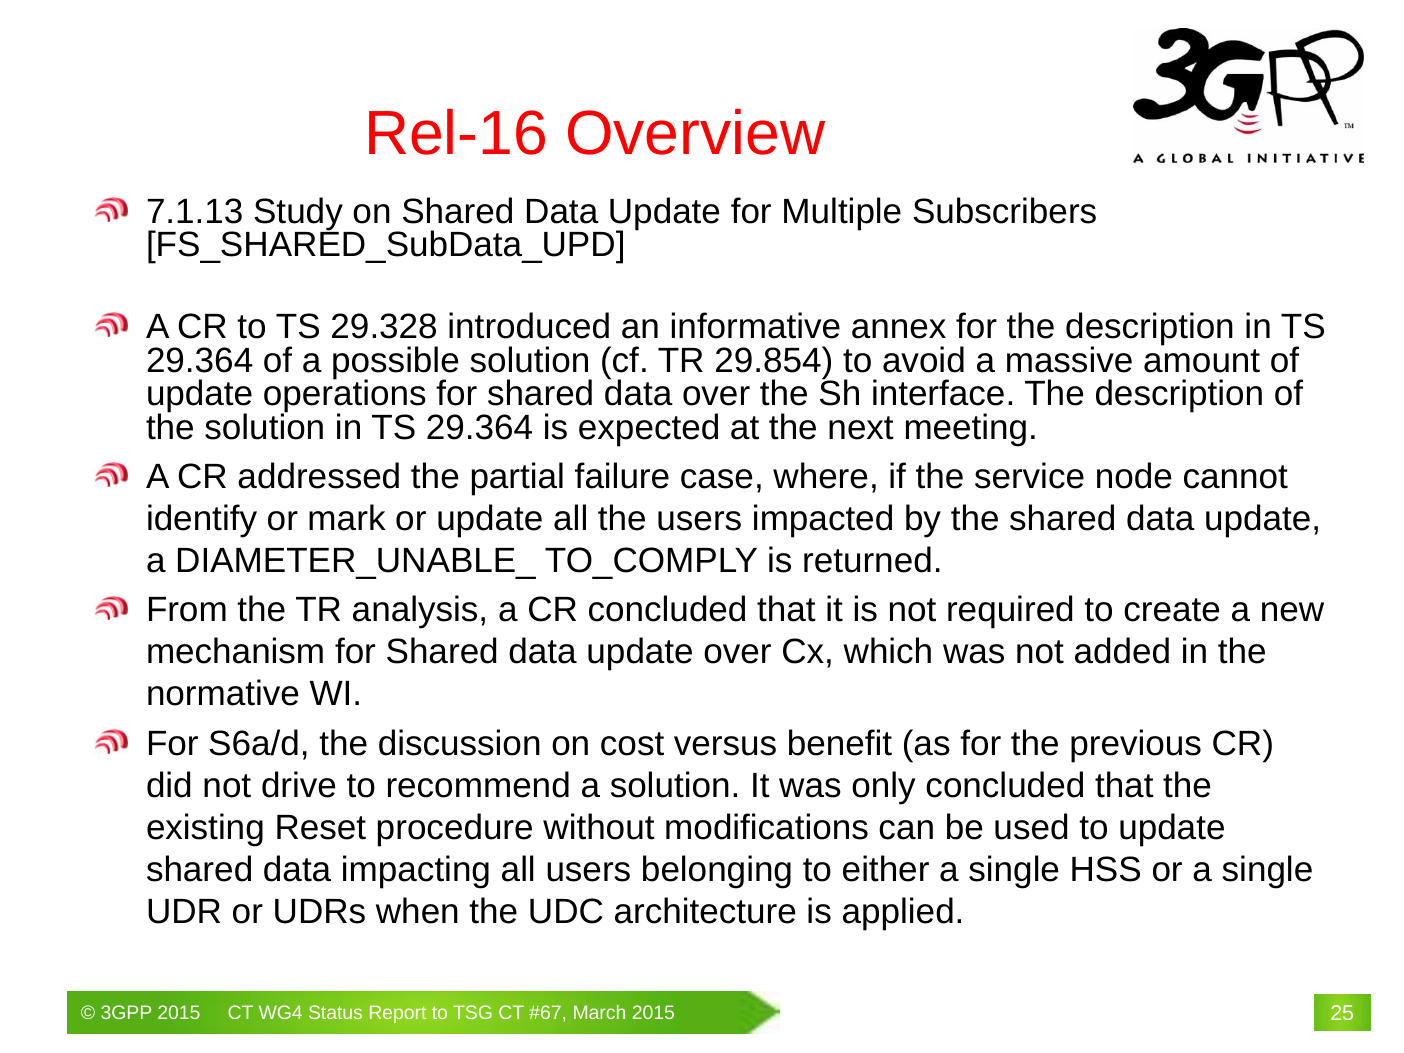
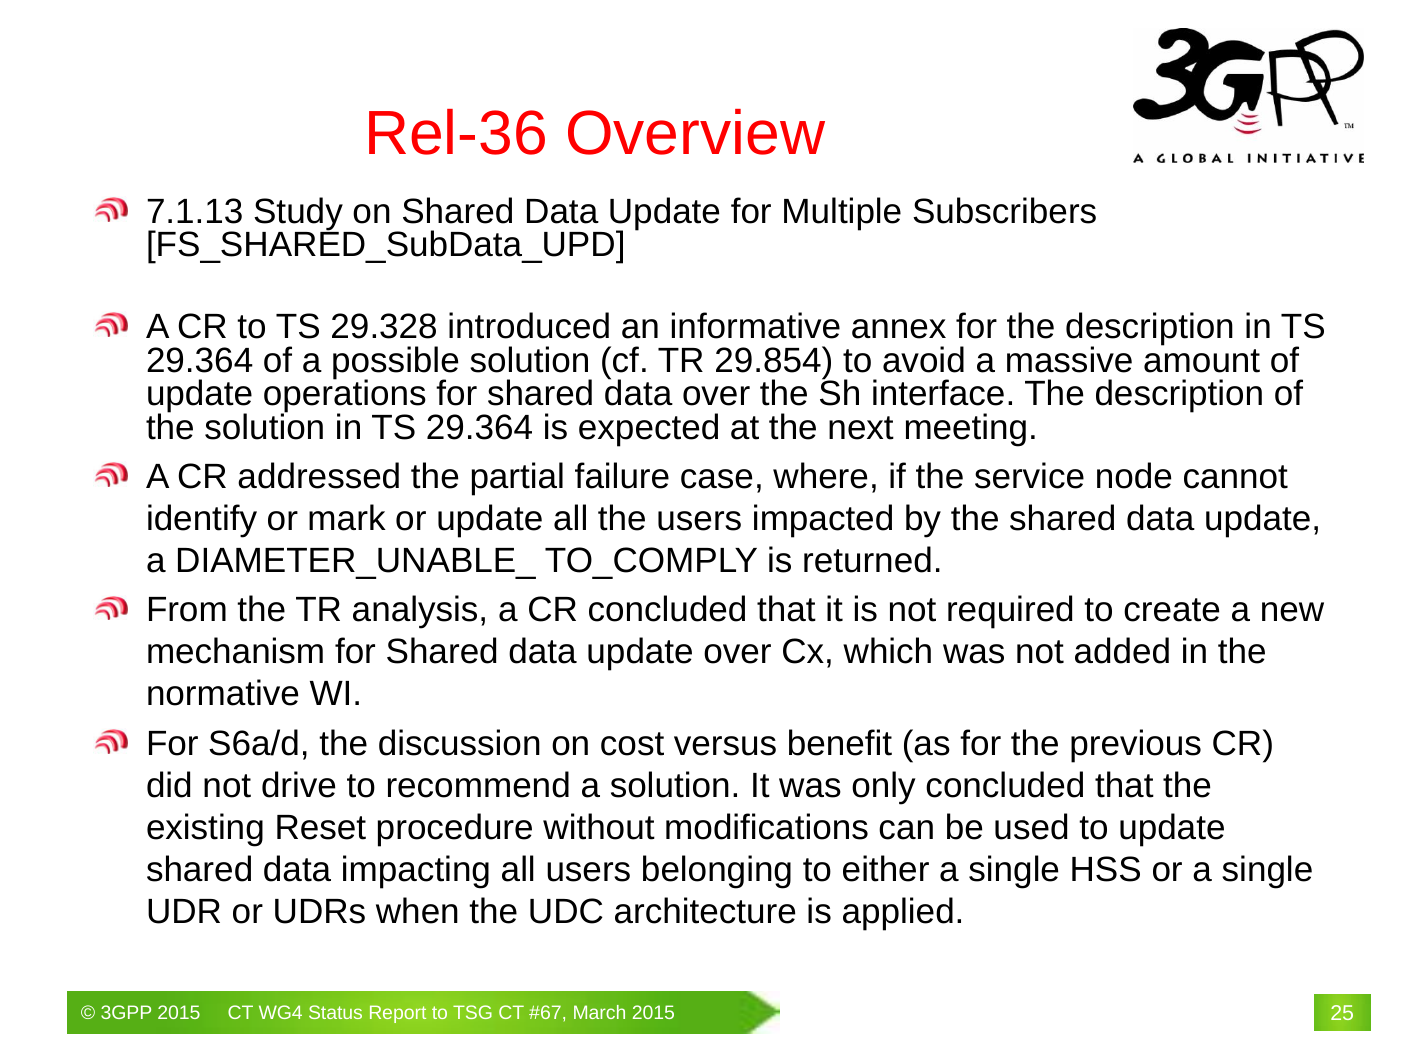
Rel-16: Rel-16 -> Rel-36
